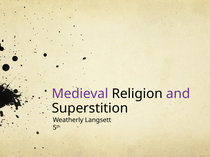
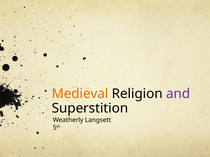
Medieval colour: purple -> orange
